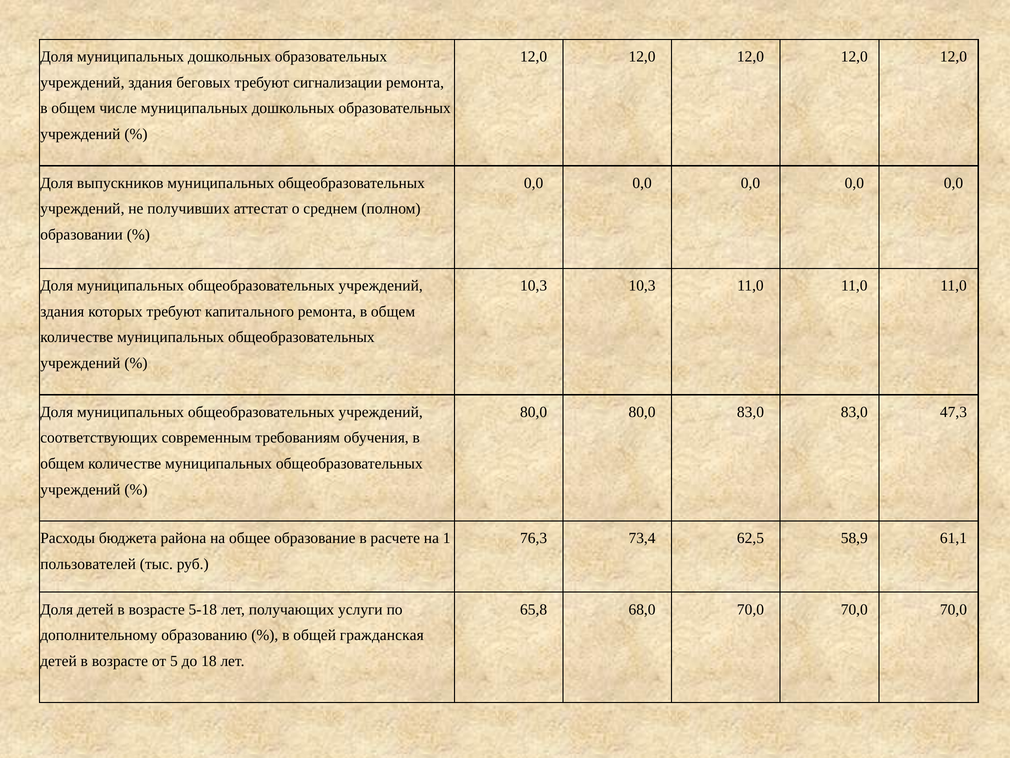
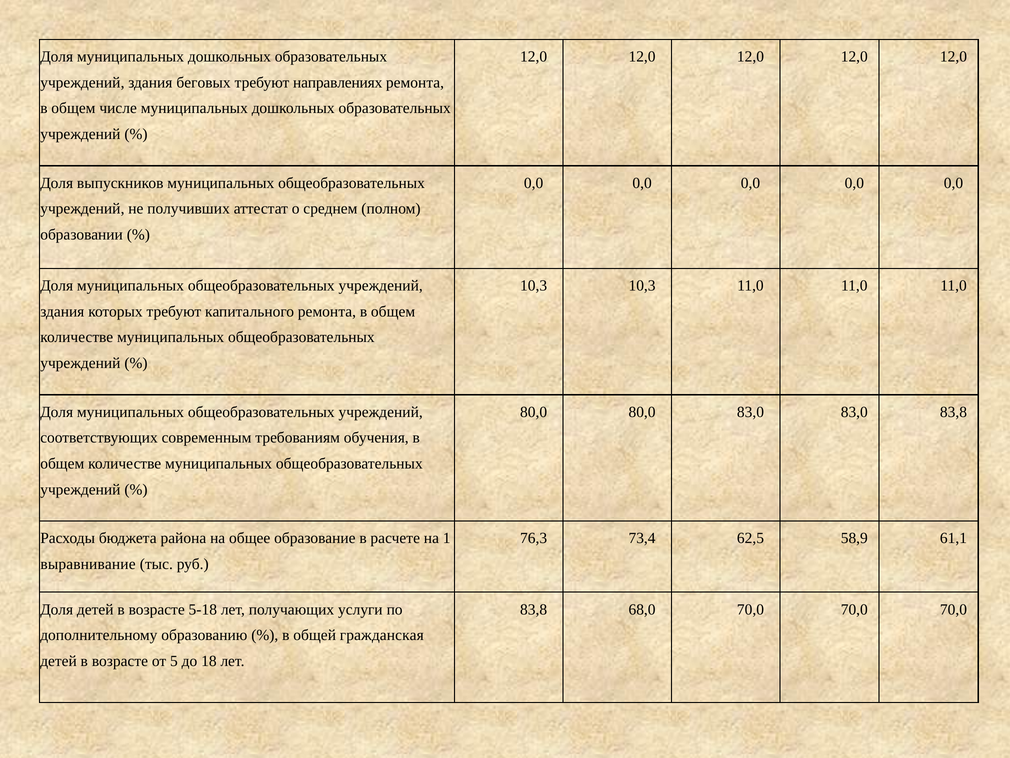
сигнализации: сигнализации -> направлениях
83,0 47,3: 47,3 -> 83,8
пользователей: пользователей -> выравнивание
65,8 at (534, 609): 65,8 -> 83,8
